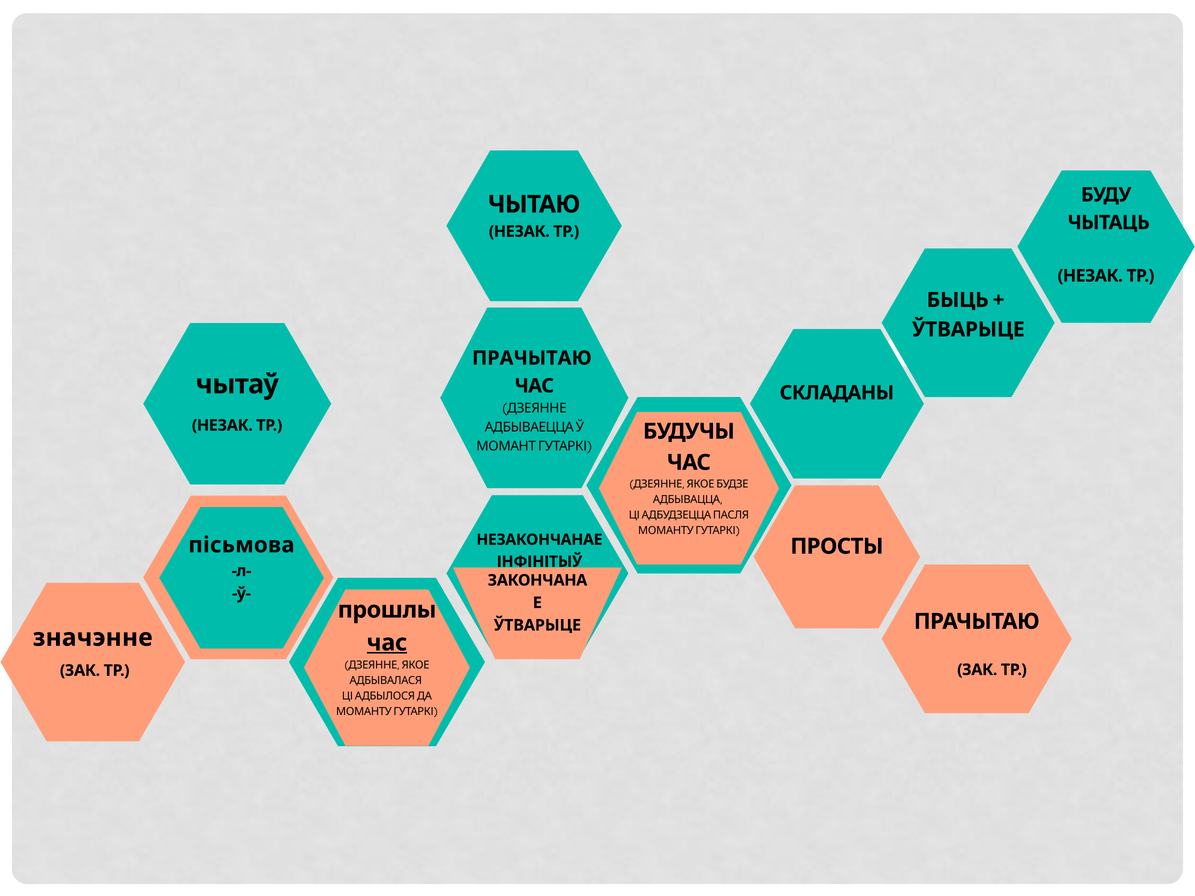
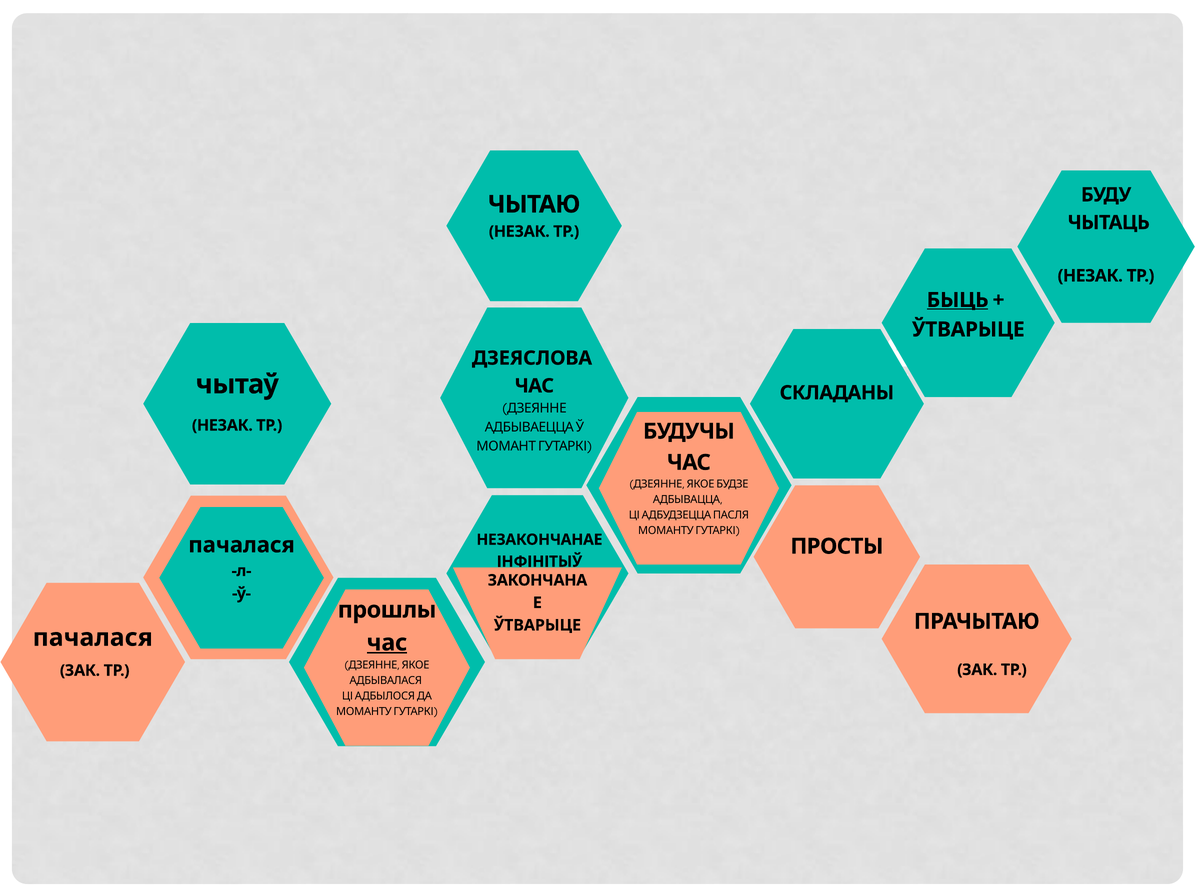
БЫЦЬ underline: none -> present
ПРАЧЫТАЮ at (532, 358): ПРАЧЫТАЮ -> ДЗЕЯСЛОВА
пісьмова at (241, 545): пісьмова -> пачалася
значэнне at (93, 638): значэнне -> пачалася
